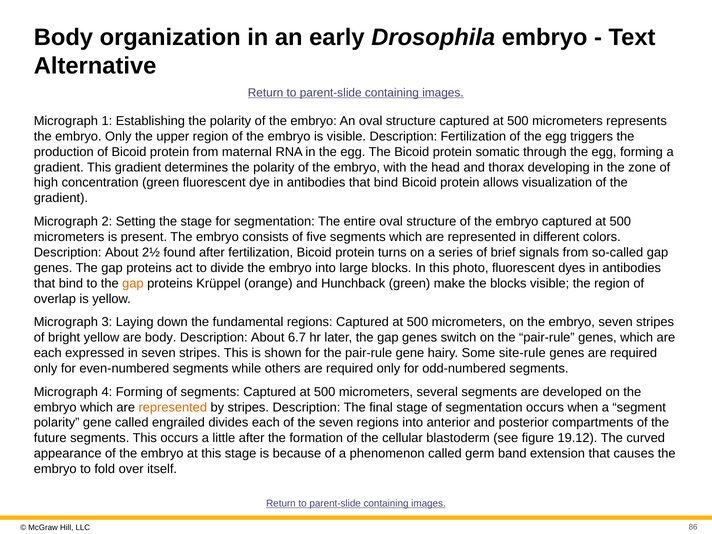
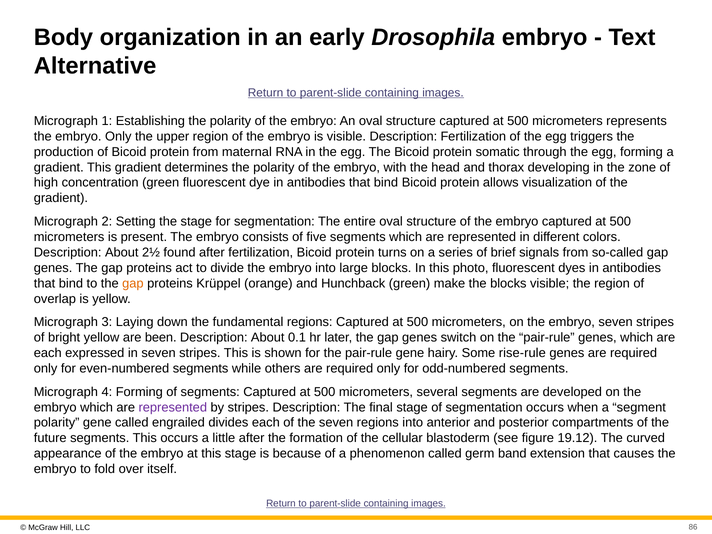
are body: body -> been
6.7: 6.7 -> 0.1
site-rule: site-rule -> rise-rule
represented at (173, 407) colour: orange -> purple
